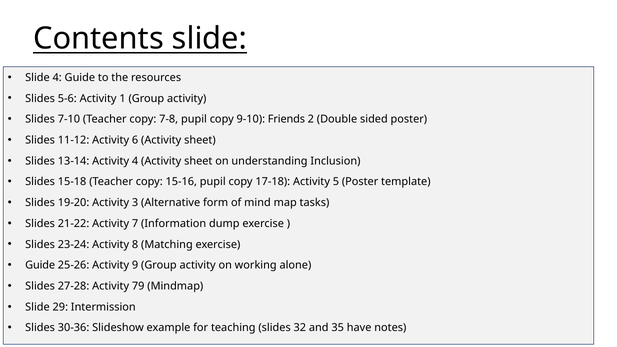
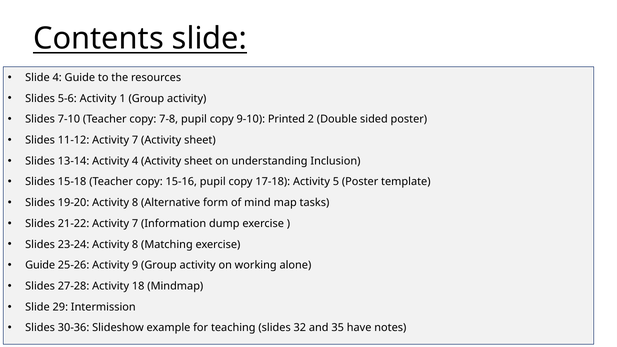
Friends: Friends -> Printed
11-12 Activity 6: 6 -> 7
19-20 Activity 3: 3 -> 8
79: 79 -> 18
